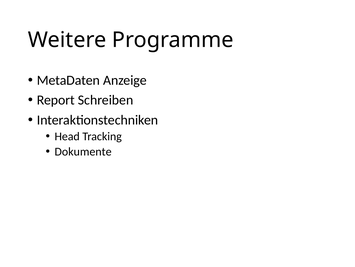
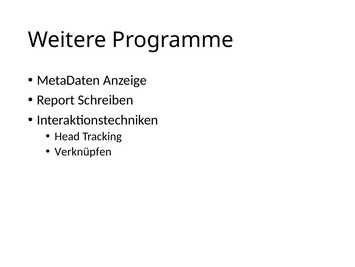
Dokumente: Dokumente -> Verknüpfen
